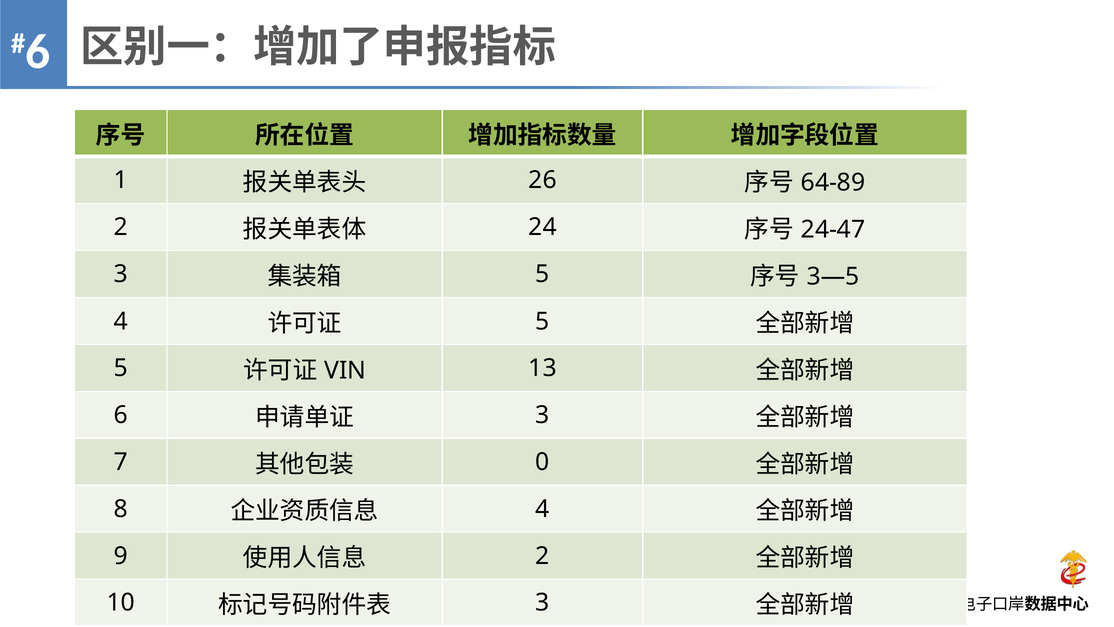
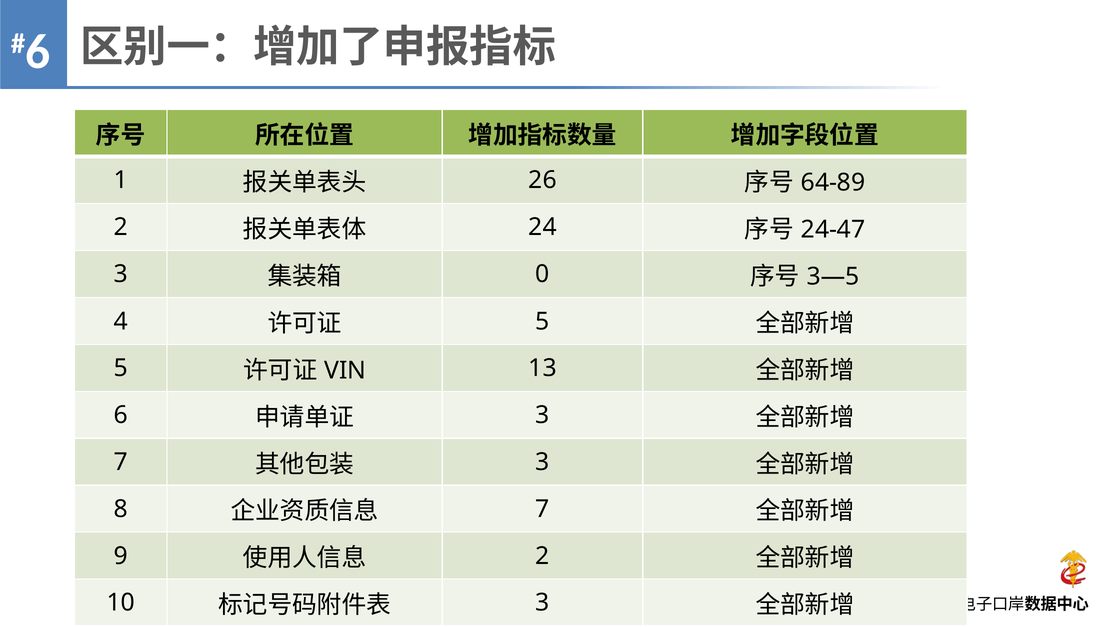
5 at (543, 274): 5 -> 0
0 at (543, 462): 0 -> 3
4 at (543, 509): 4 -> 7
